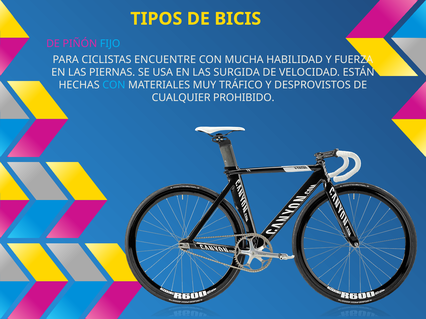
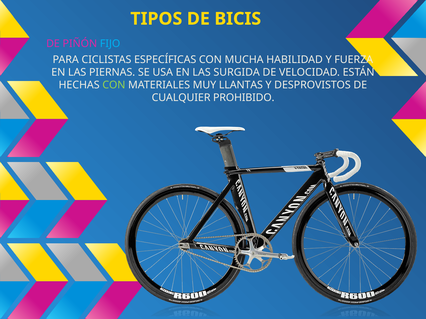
ENCUENTRE: ENCUENTRE -> ESPECÍFICAS
CON at (114, 85) colour: light blue -> light green
TRÁFICO: TRÁFICO -> LLANTAS
